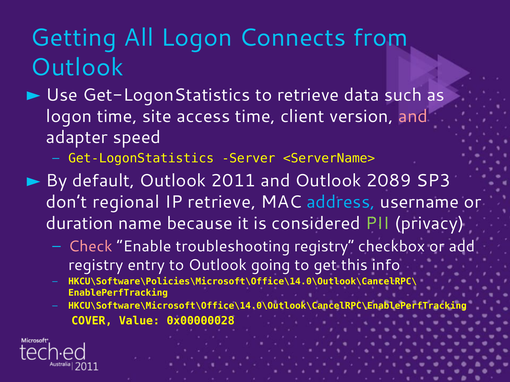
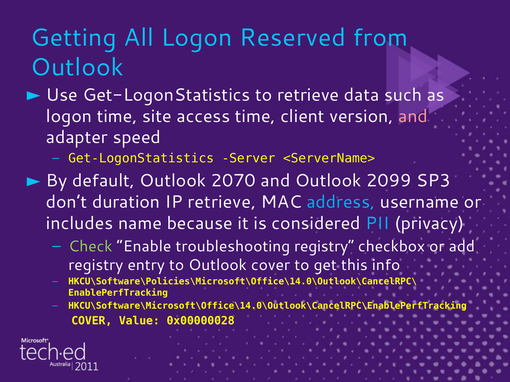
Connects: Connects -> Reserved
2011: 2011 -> 2070
2089: 2089 -> 2099
regional: regional -> duration
duration: duration -> includes
PII colour: light green -> light blue
Check colour: pink -> light green
Outlook going: going -> cover
